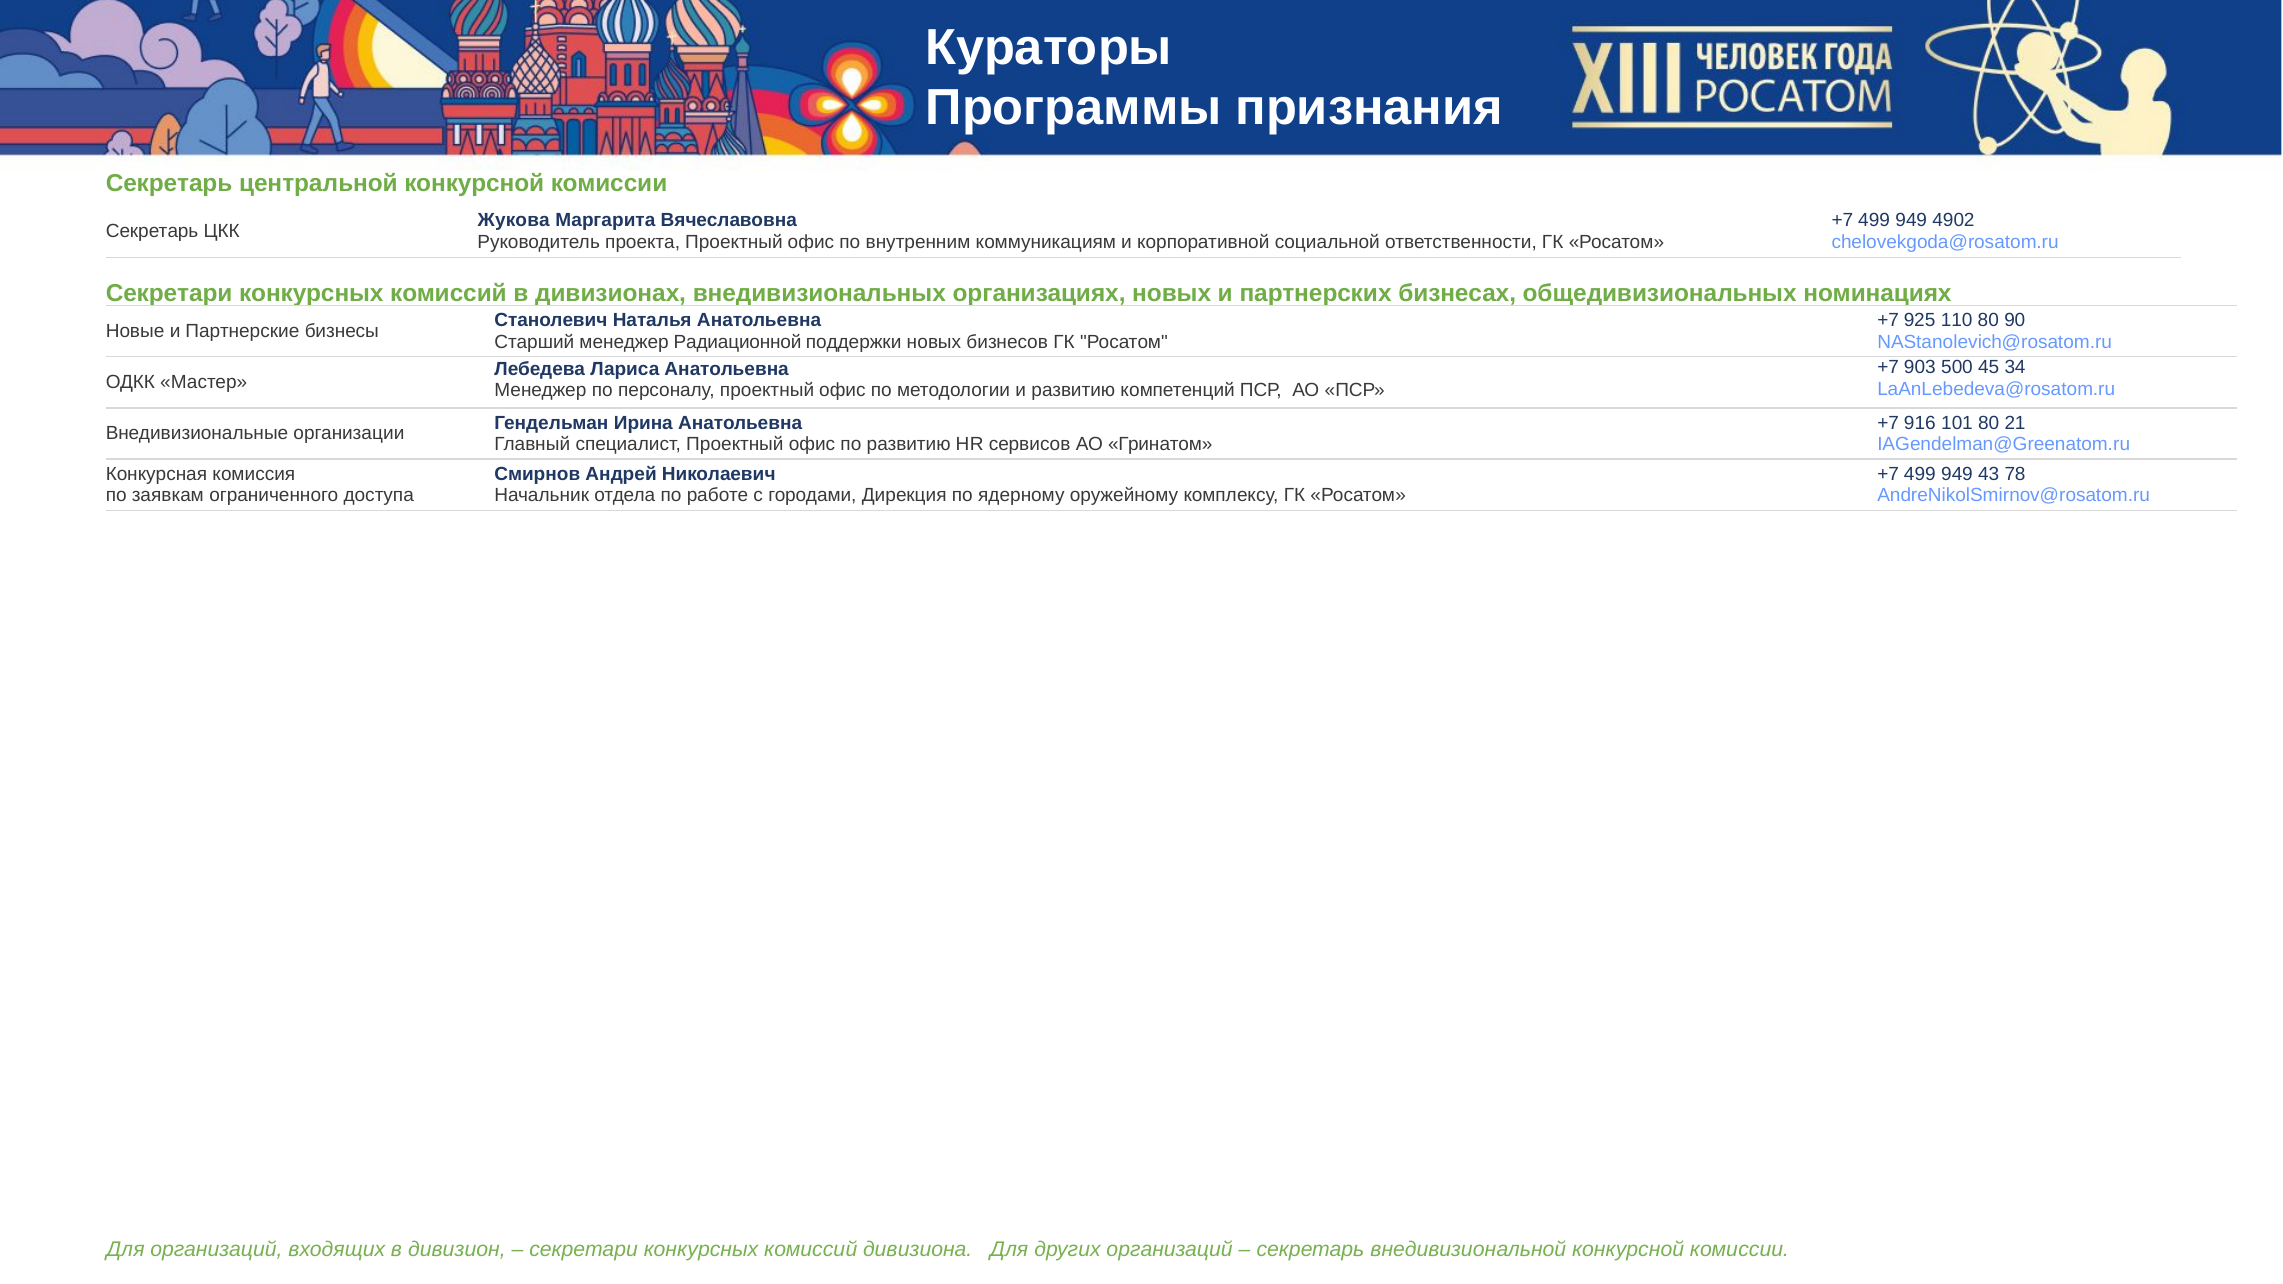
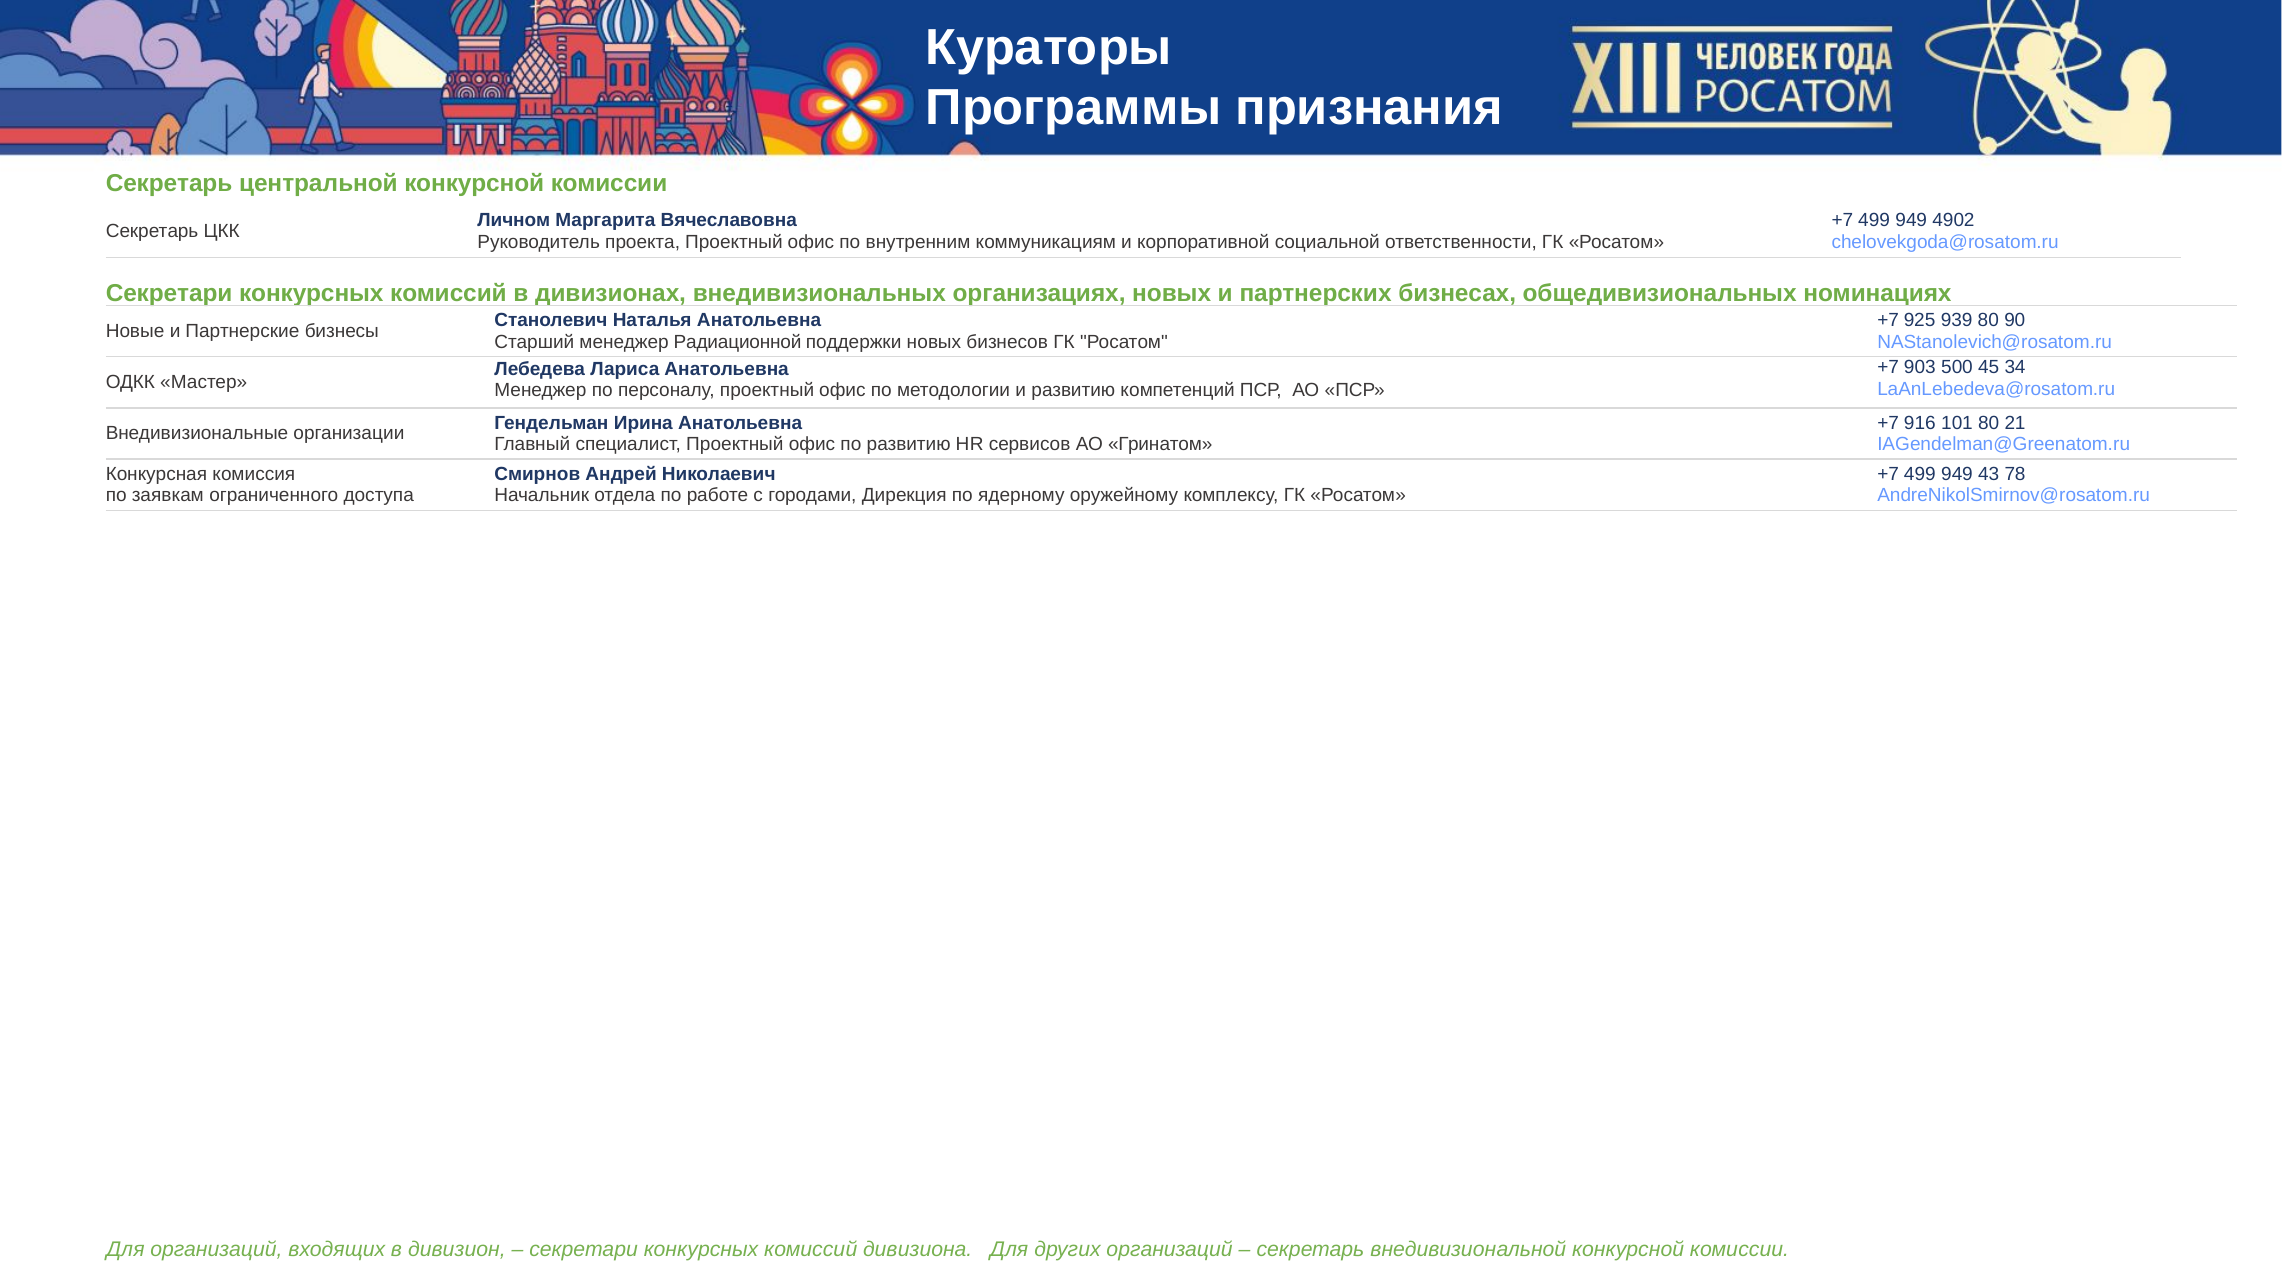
Жукова: Жукова -> Личном
110: 110 -> 939
